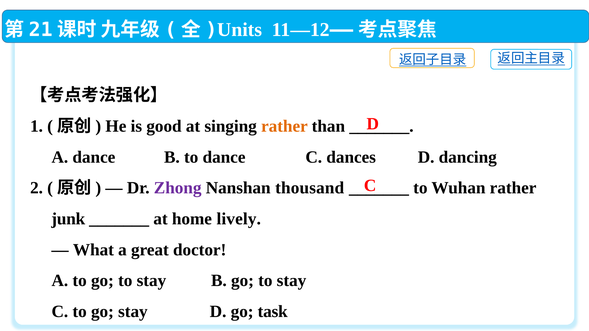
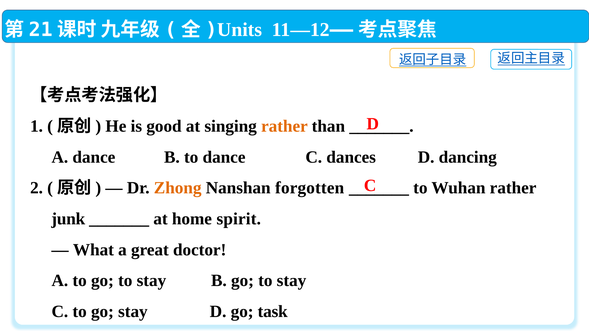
Zhong colour: purple -> orange
thousand: thousand -> forgotten
lively: lively -> spirit
